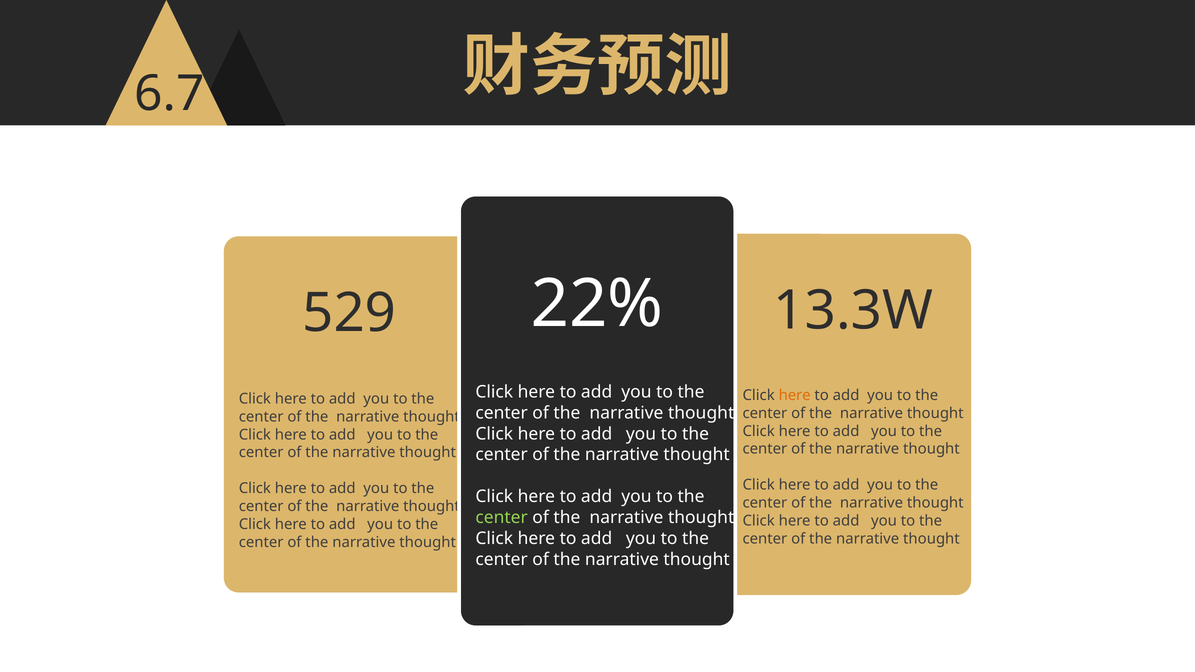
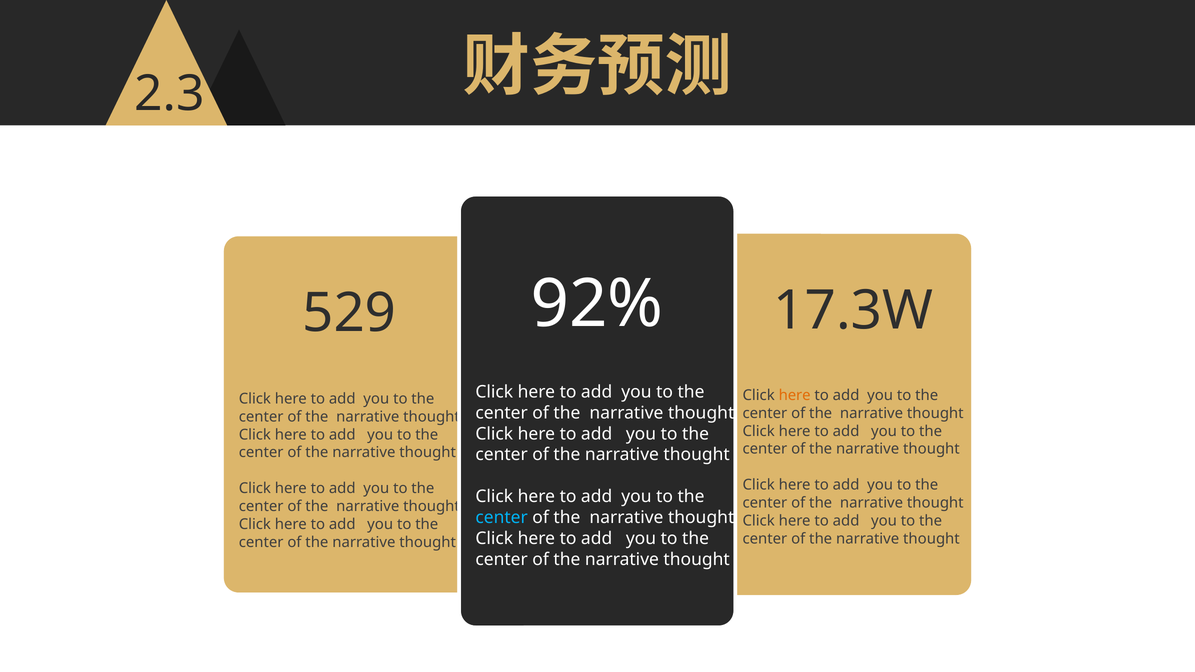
6.7: 6.7 -> 2.3
22%: 22% -> 92%
13.3W: 13.3W -> 17.3W
center at (502, 518) colour: light green -> light blue
